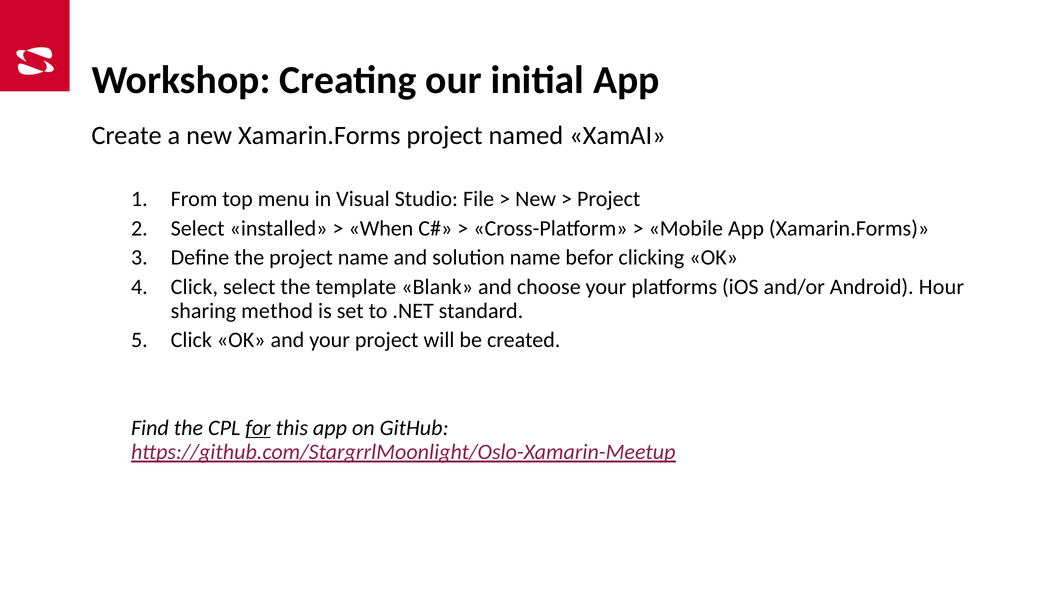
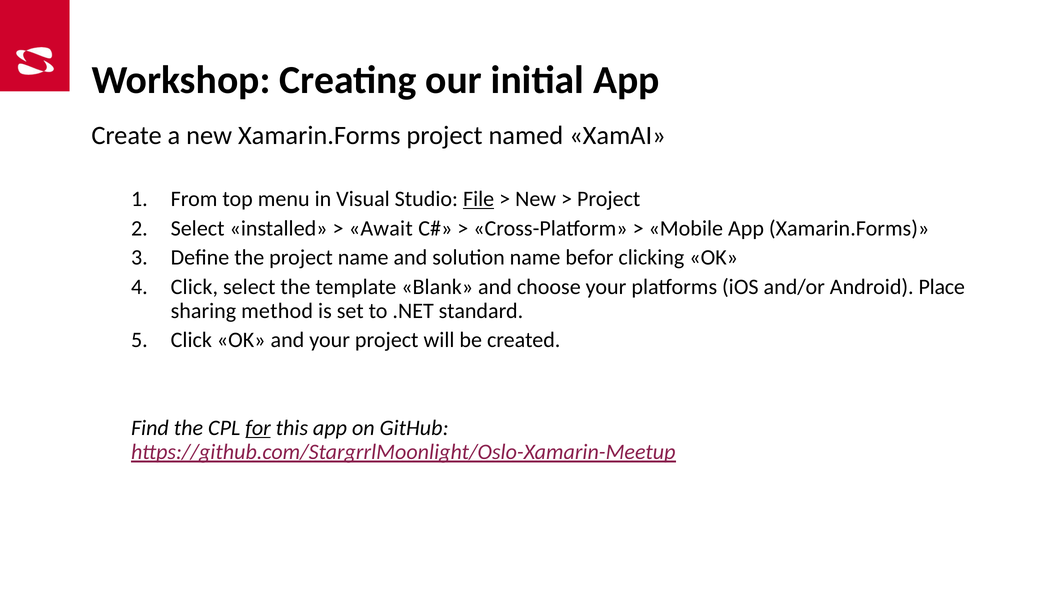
File underline: none -> present
When: When -> Await
Hour: Hour -> Place
